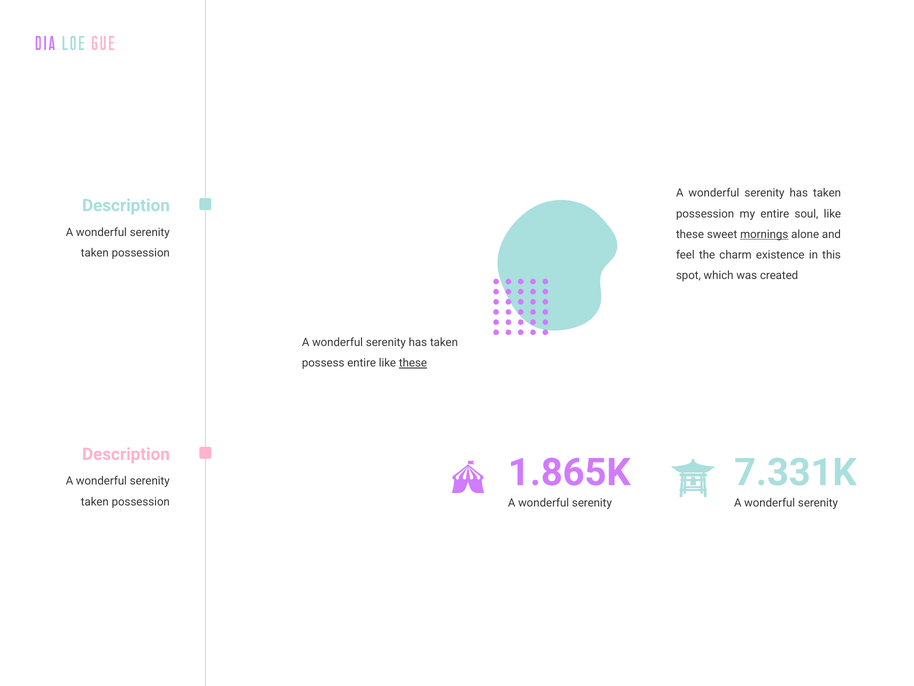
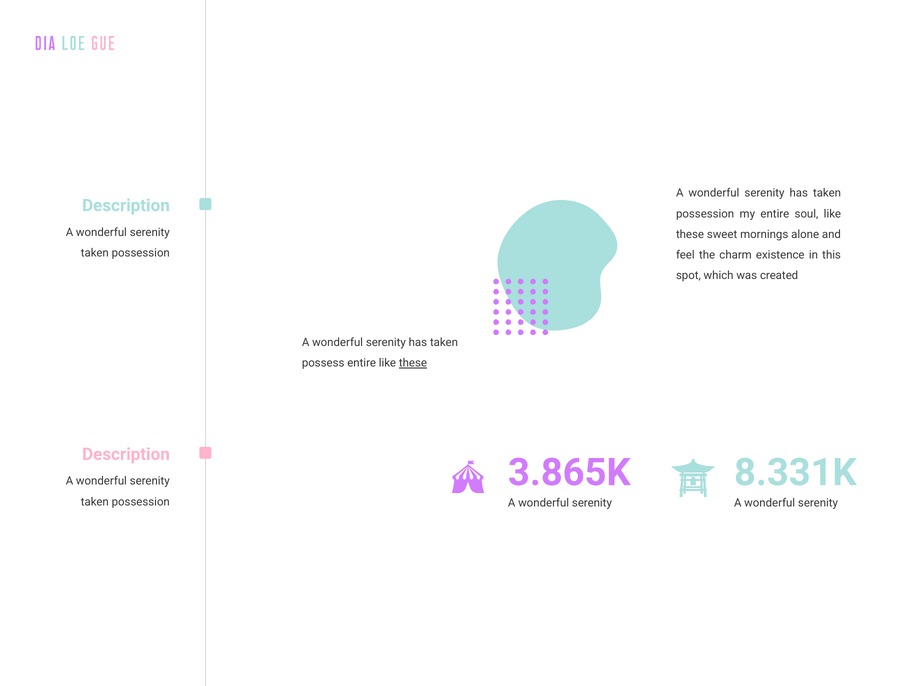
mornings underline: present -> none
1.865K: 1.865K -> 3.865K
7.331K: 7.331K -> 8.331K
